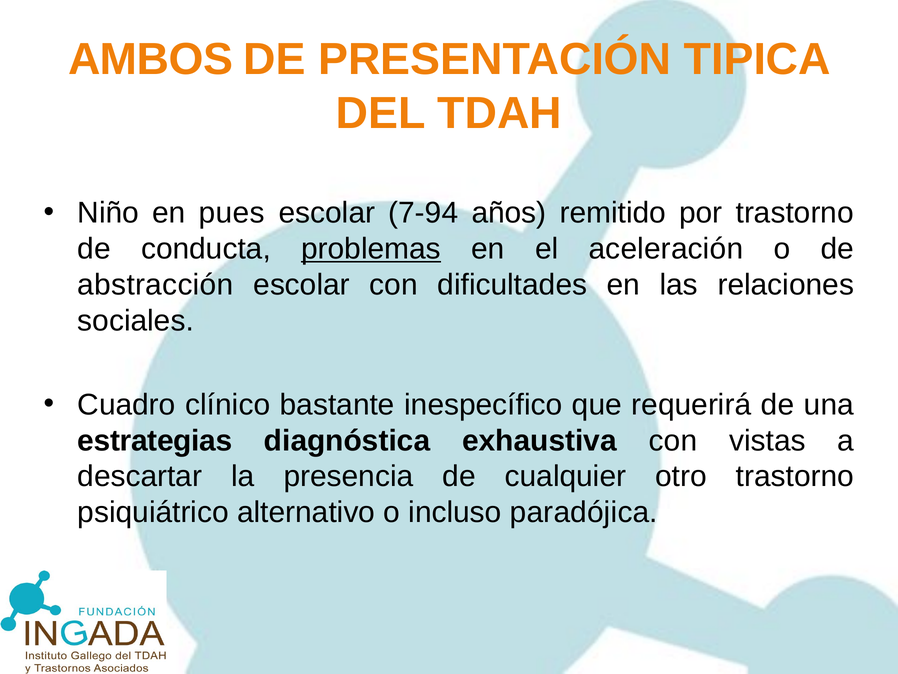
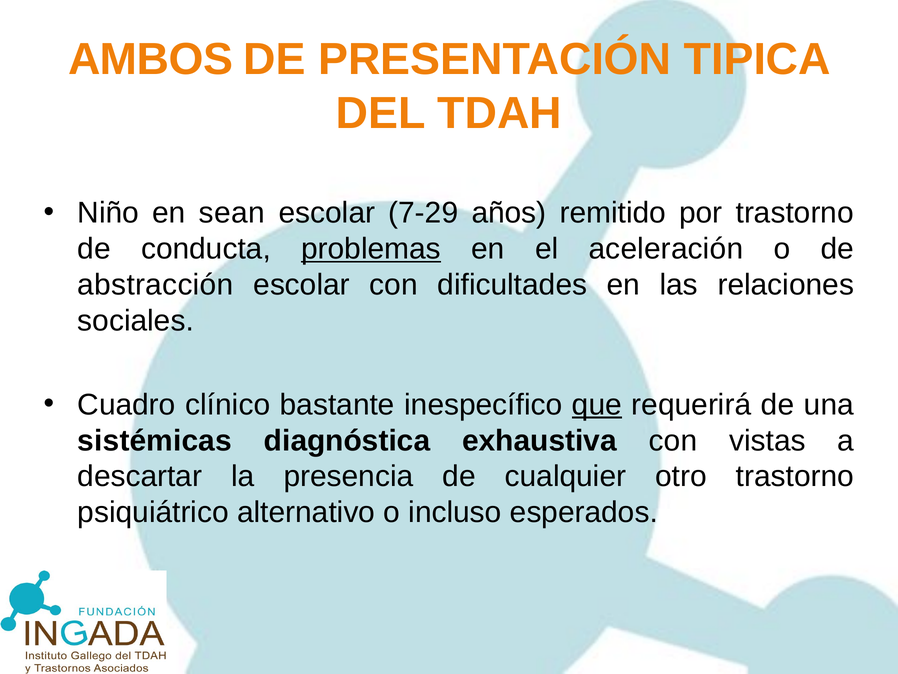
pues: pues -> sean
7-94: 7-94 -> 7-29
que underline: none -> present
estrategias: estrategias -> sistémicas
paradójica: paradójica -> esperados
